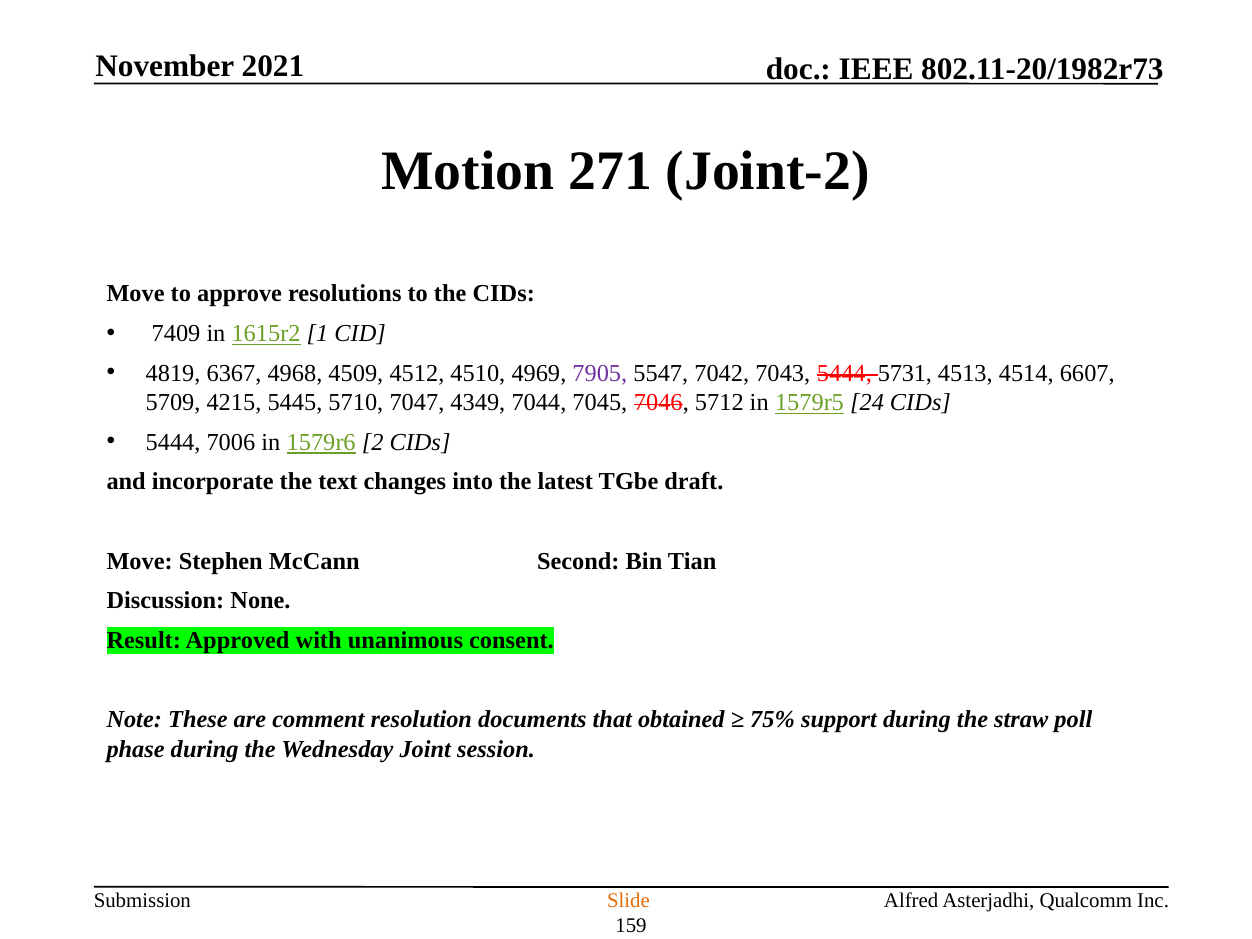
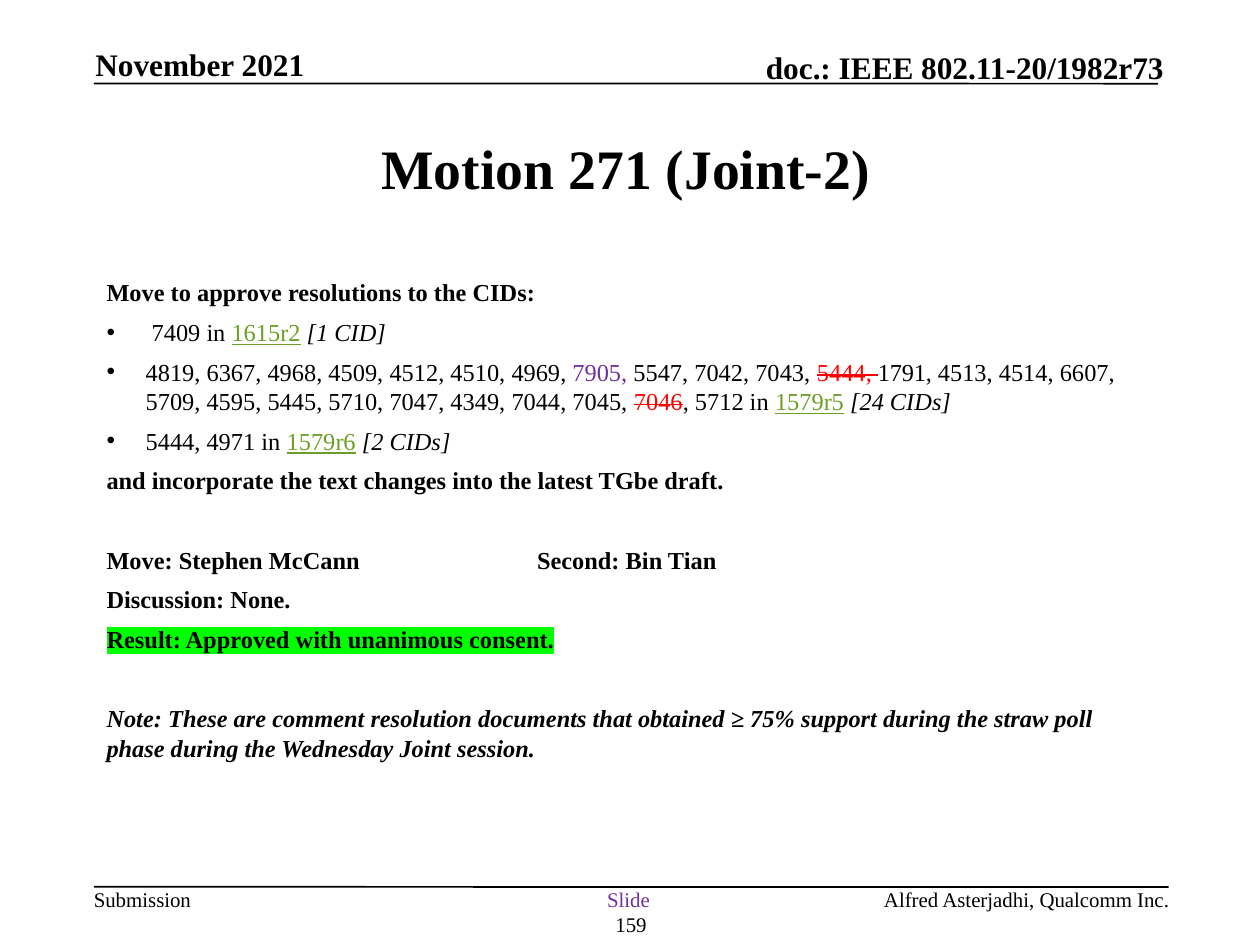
5731: 5731 -> 1791
4215: 4215 -> 4595
7006: 7006 -> 4971
Slide colour: orange -> purple
